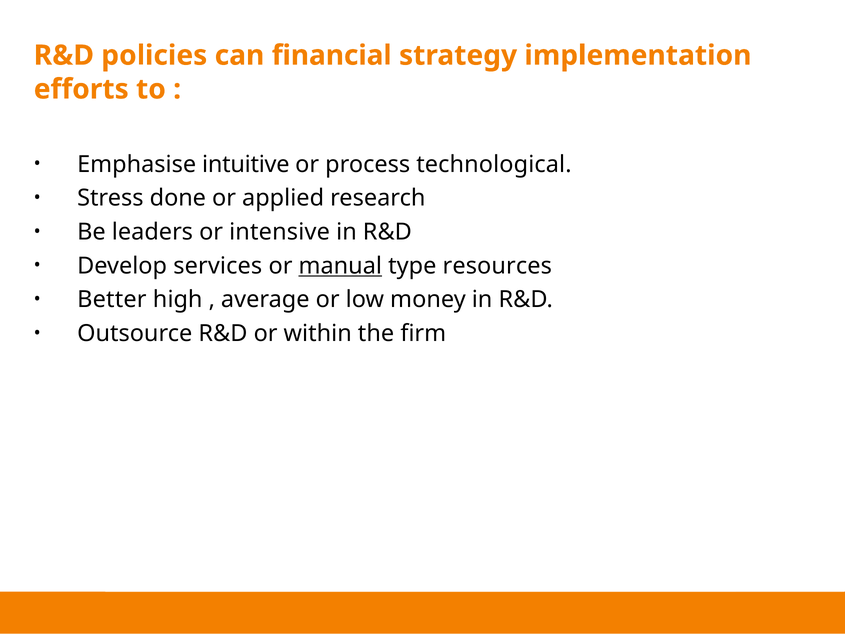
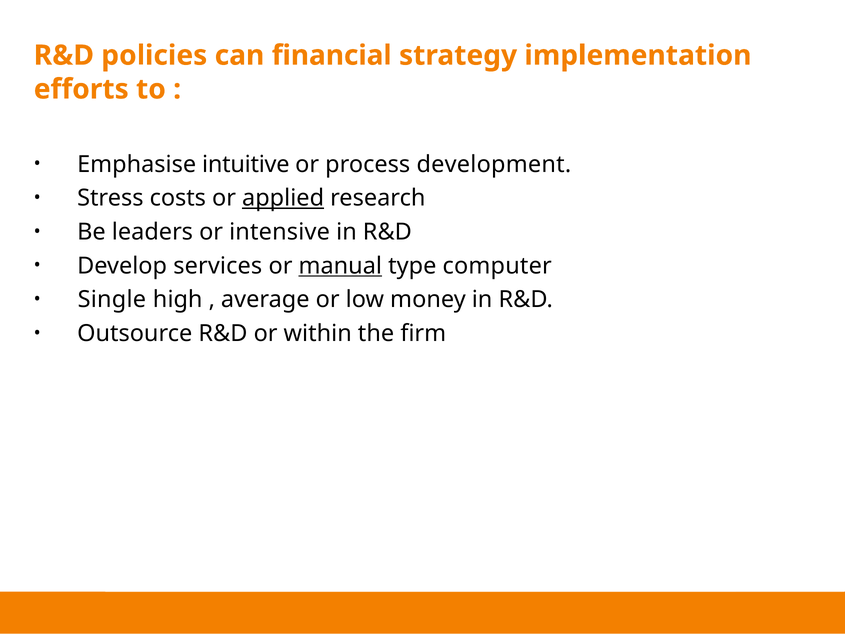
technological: technological -> development
done: done -> costs
applied underline: none -> present
resources: resources -> computer
Better: Better -> Single
